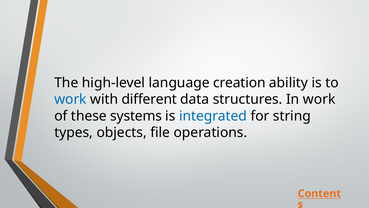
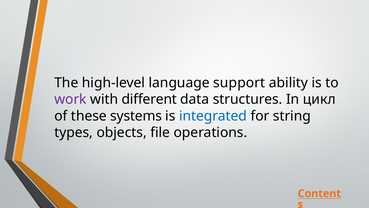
creation: creation -> support
work at (70, 99) colour: blue -> purple
In work: work -> цикл
